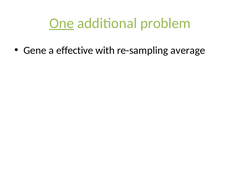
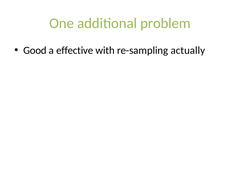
One underline: present -> none
Gene: Gene -> Good
average: average -> actually
